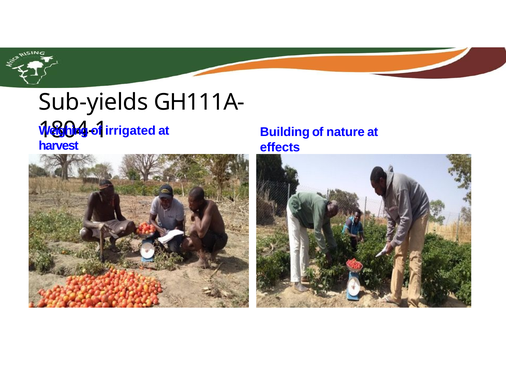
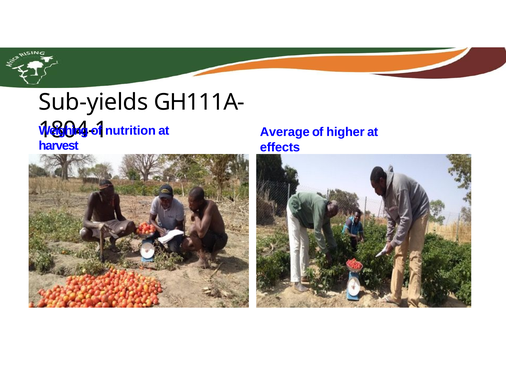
irrigated: irrigated -> nutrition
Building: Building -> Average
nature: nature -> higher
